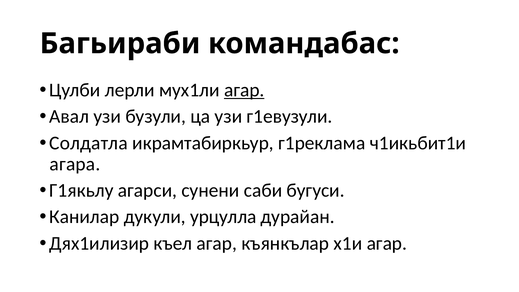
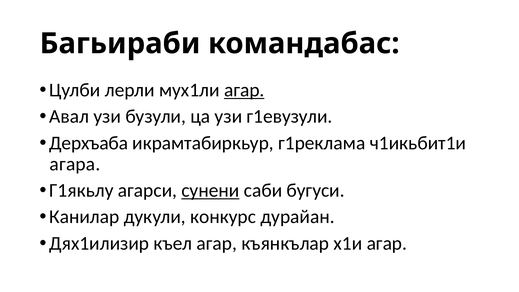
Солдатла: Солдатла -> Дерхъаба
сунени underline: none -> present
урцулла: урцулла -> конкурс
